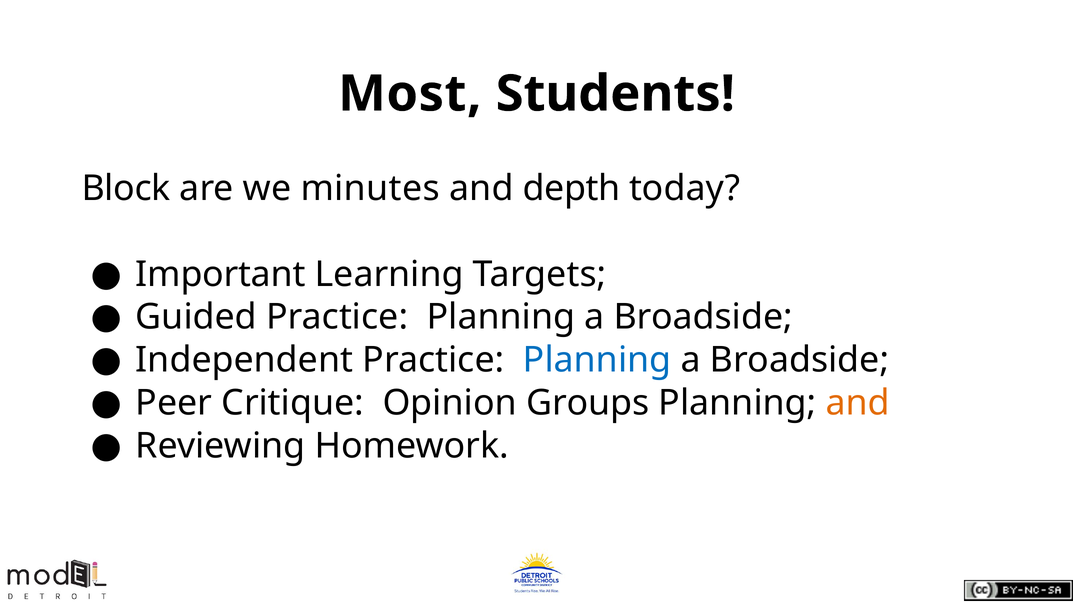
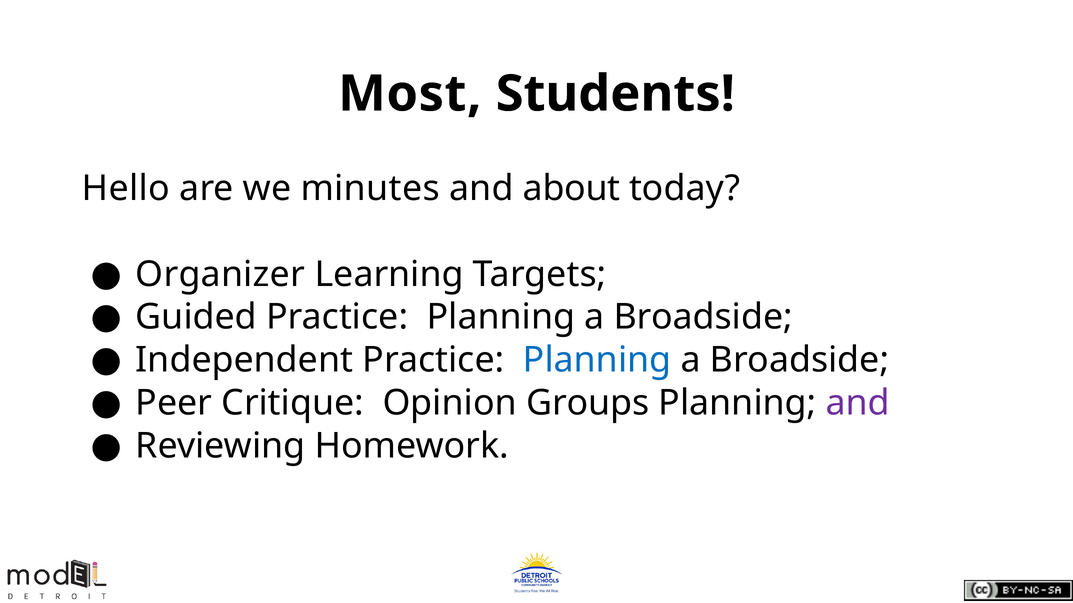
Block: Block -> Hello
depth: depth -> about
Important: Important -> Organizer
and at (858, 403) colour: orange -> purple
